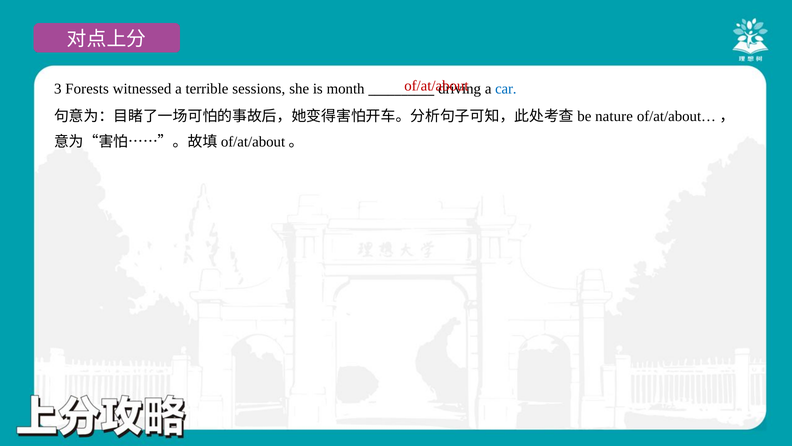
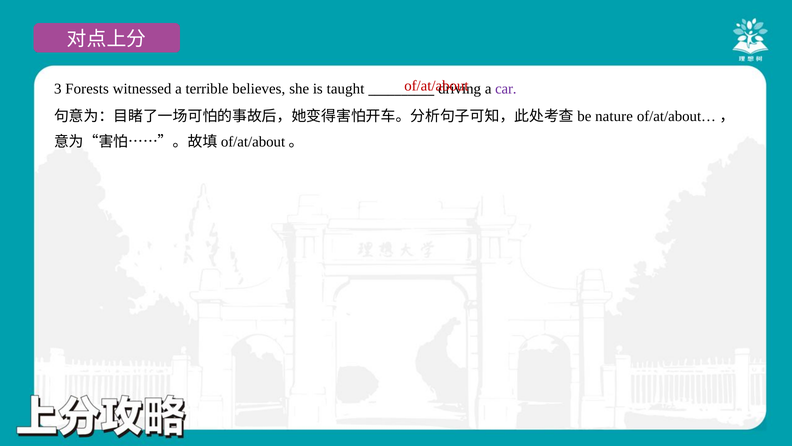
sessions: sessions -> believes
month: month -> taught
car colour: blue -> purple
